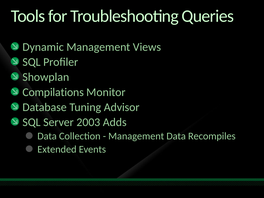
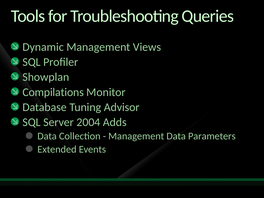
2003: 2003 -> 2004
Recompiles: Recompiles -> Parameters
